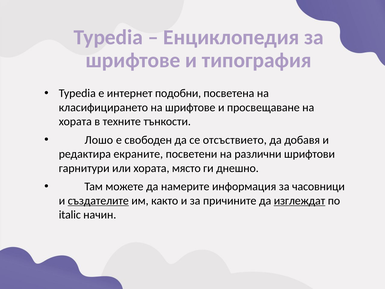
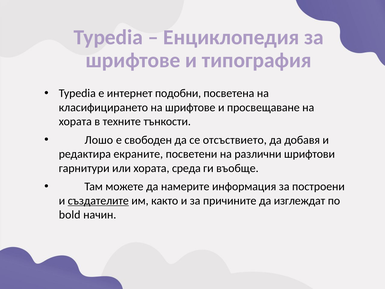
място: място -> среда
днешно: днешно -> въобще
часовници: часовници -> построени
изглеждат underline: present -> none
italic: italic -> bold
